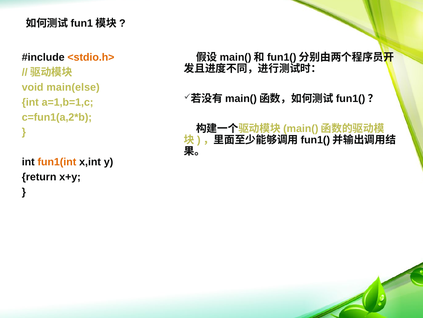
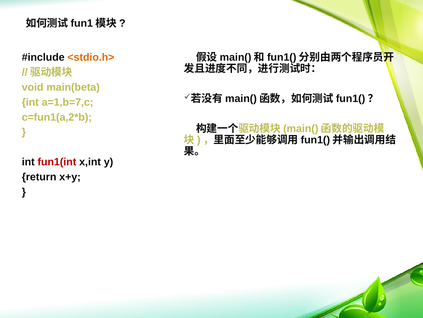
main(else: main(else -> main(beta
a=1,b=1,c: a=1,b=1,c -> a=1,b=7,c
fun1(int colour: orange -> red
